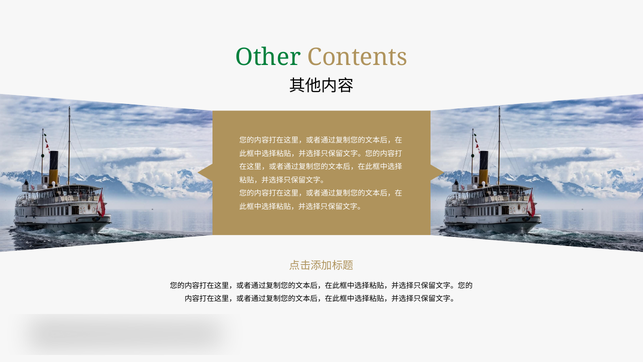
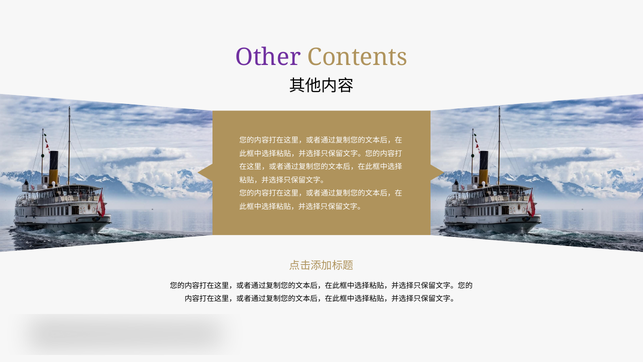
Other colour: green -> purple
